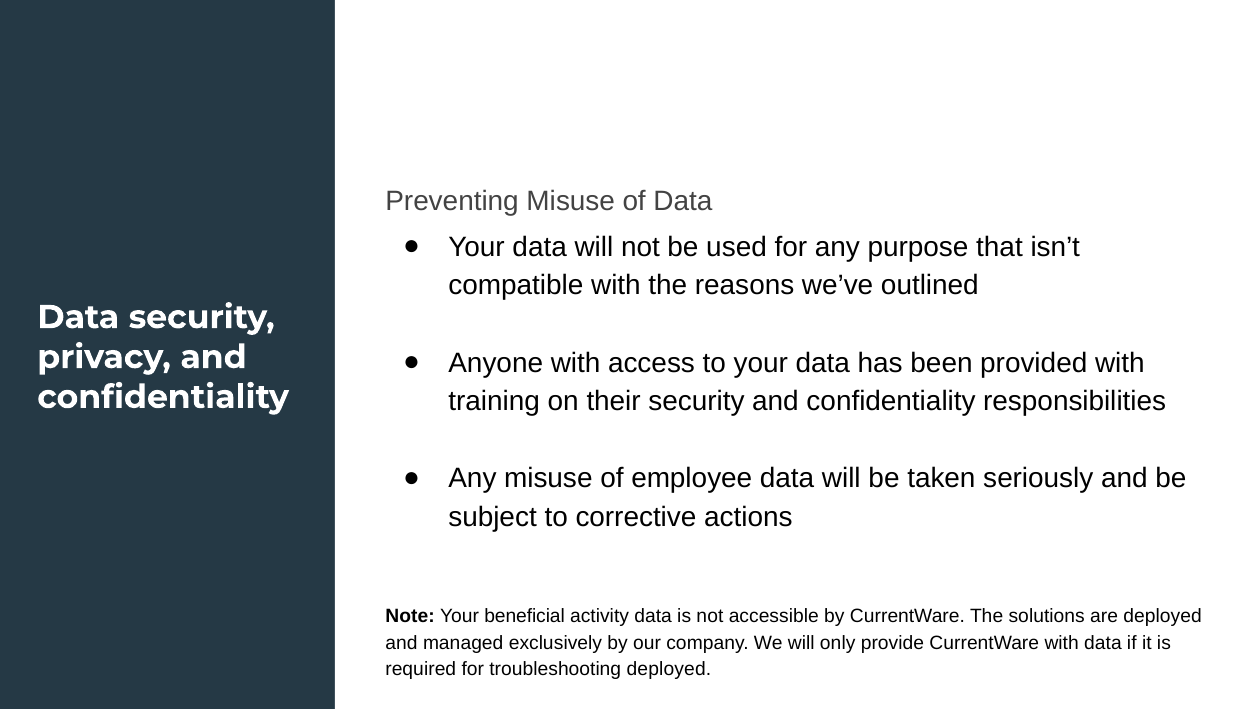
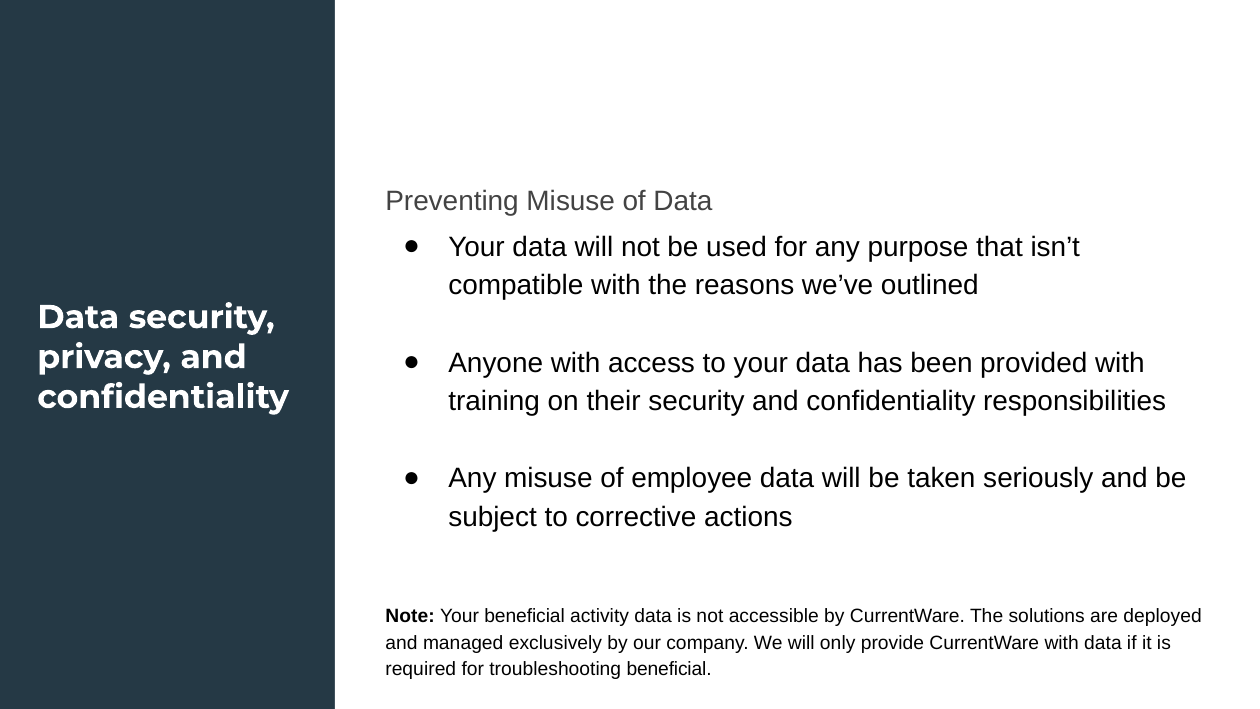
troubleshooting deployed: deployed -> beneficial
